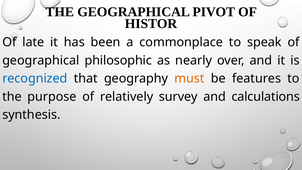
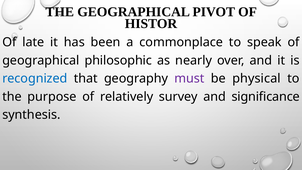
must colour: orange -> purple
features: features -> physical
calculations: calculations -> significance
